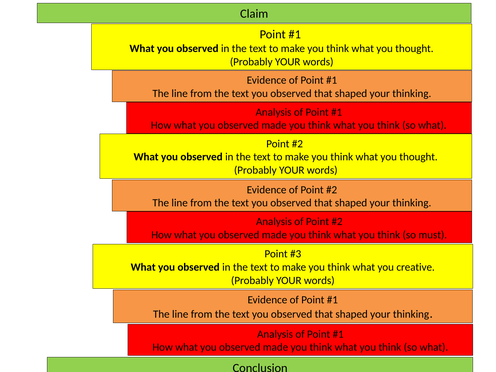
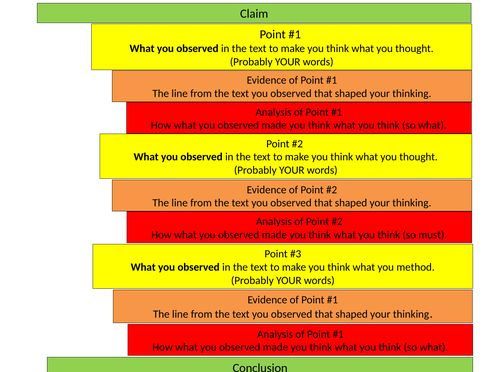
creative: creative -> method
